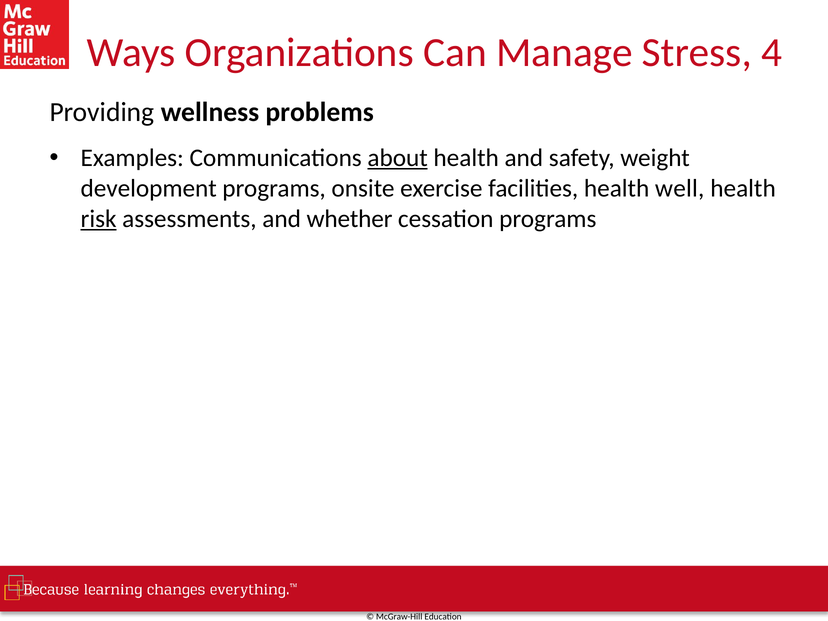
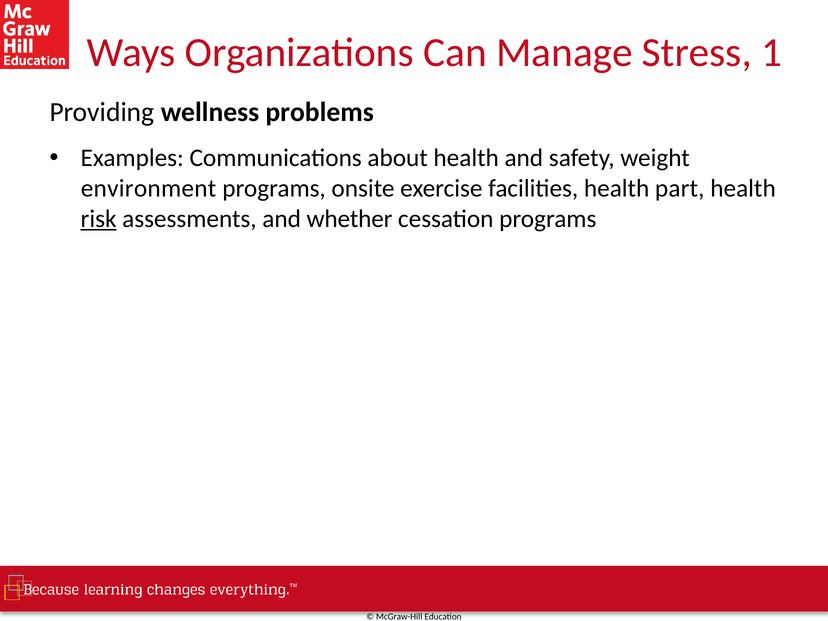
4: 4 -> 1
about underline: present -> none
development: development -> environment
well: well -> part
